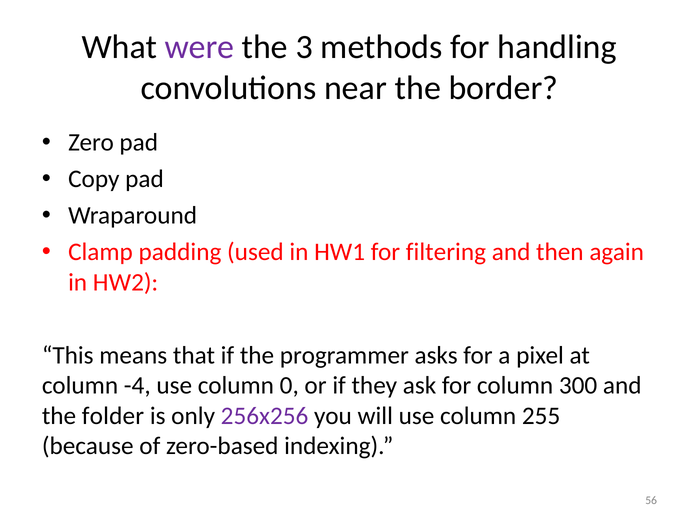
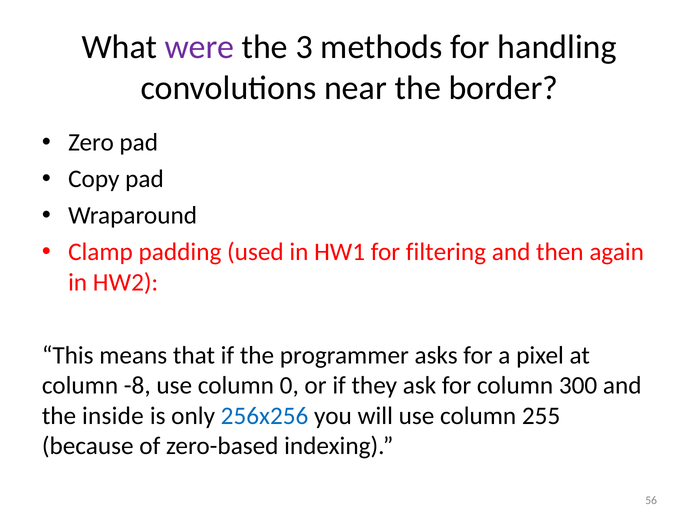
-4: -4 -> -8
folder: folder -> inside
256x256 colour: purple -> blue
